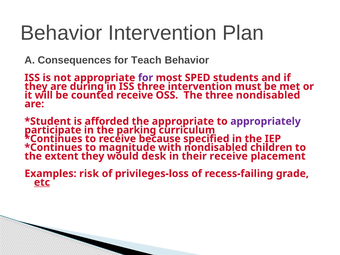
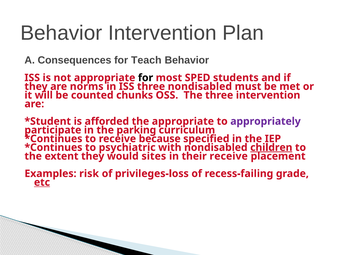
for at (146, 78) colour: purple -> black
during: during -> norms
three intervention: intervention -> nondisabled
counted receive: receive -> chunks
three nondisabled: nondisabled -> intervention
magnitude: magnitude -> psychiatric
children underline: none -> present
desk: desk -> sites
